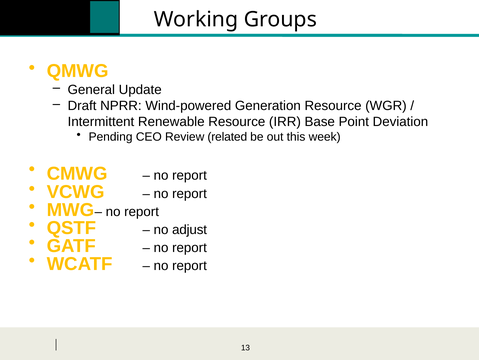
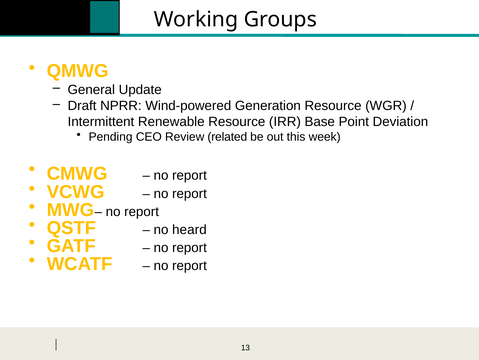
adjust: adjust -> heard
